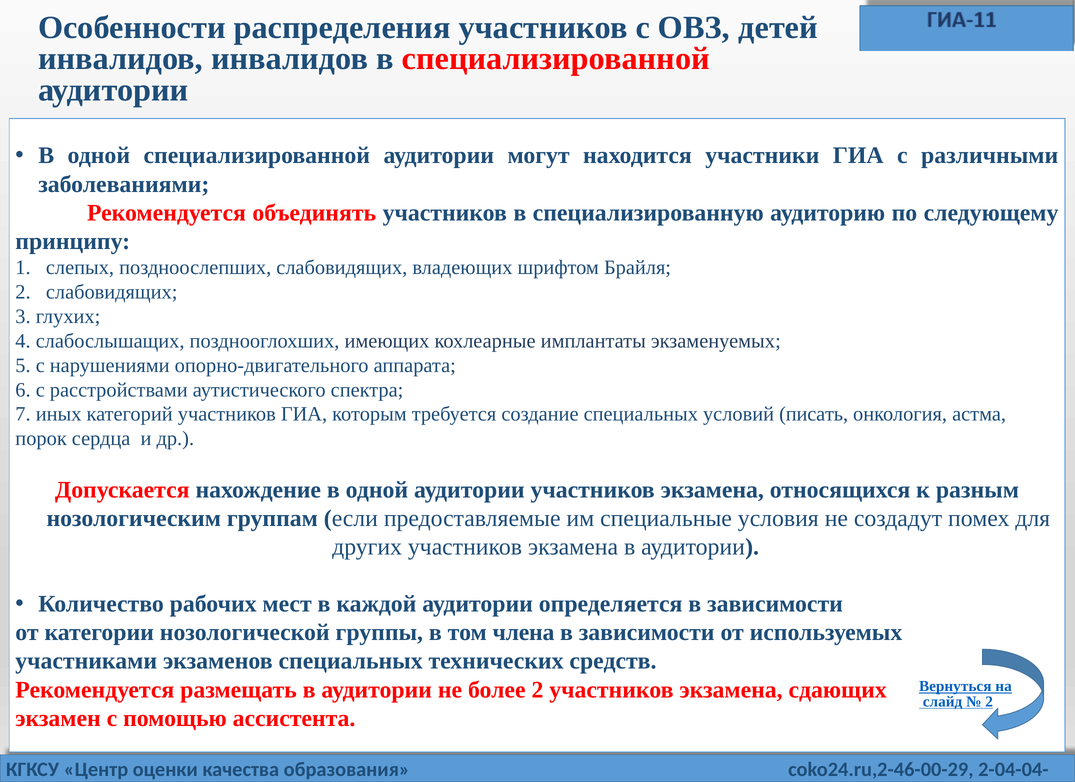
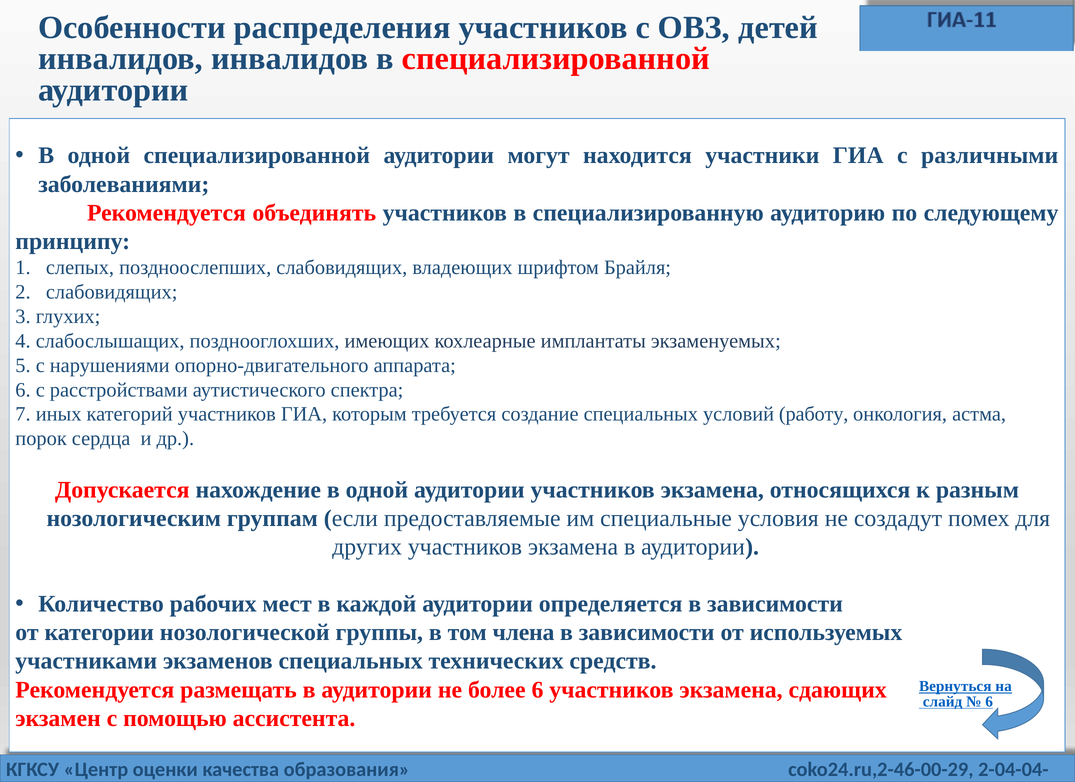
писать: писать -> работу
более 2: 2 -> 6
2 at (989, 702): 2 -> 6
